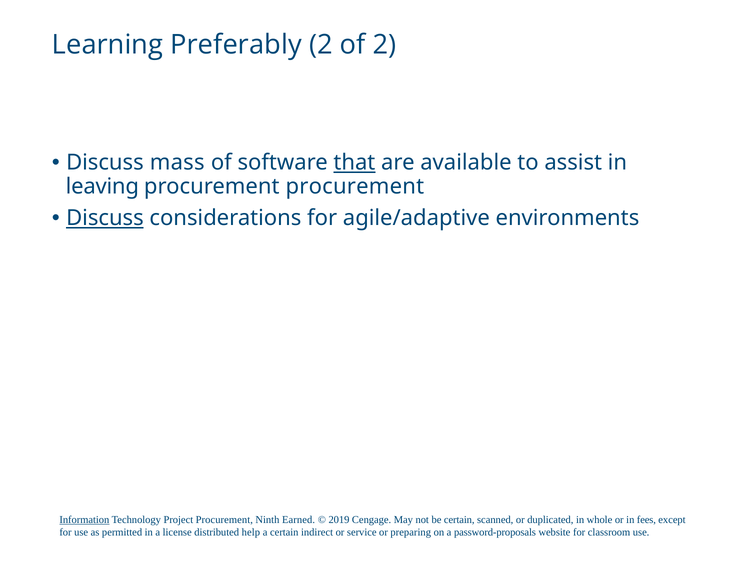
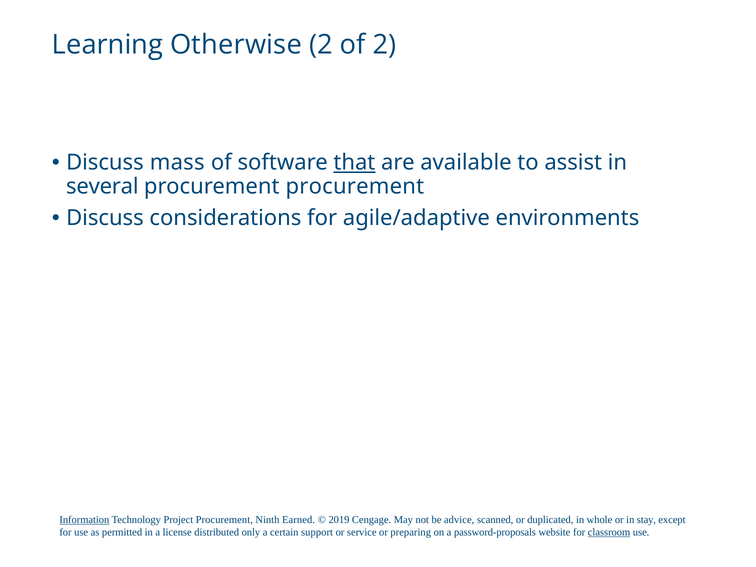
Preferably: Preferably -> Otherwise
leaving: leaving -> several
Discuss at (105, 218) underline: present -> none
be certain: certain -> advice
fees: fees -> stay
help: help -> only
indirect: indirect -> support
classroom underline: none -> present
